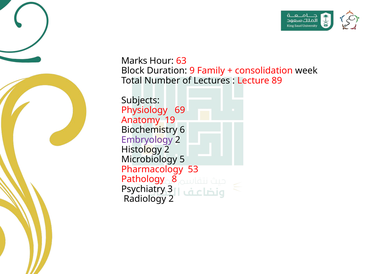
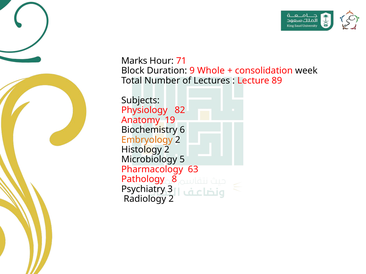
63: 63 -> 71
Family: Family -> Whole
69: 69 -> 82
Embryology colour: purple -> orange
53: 53 -> 63
